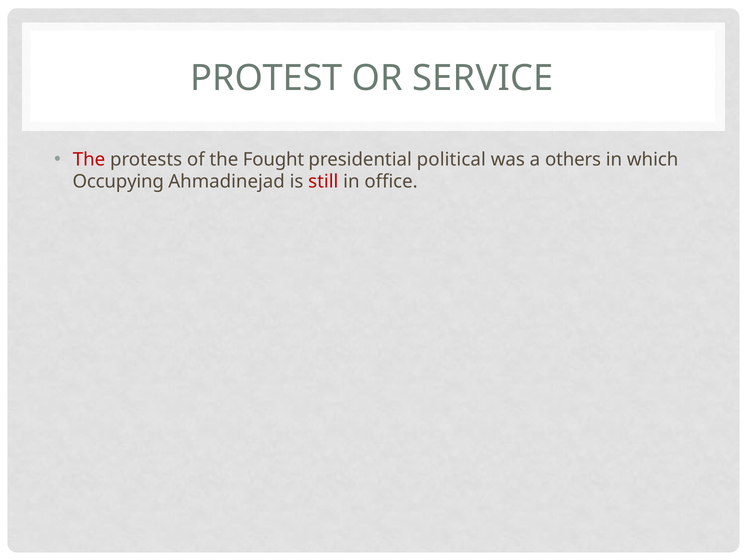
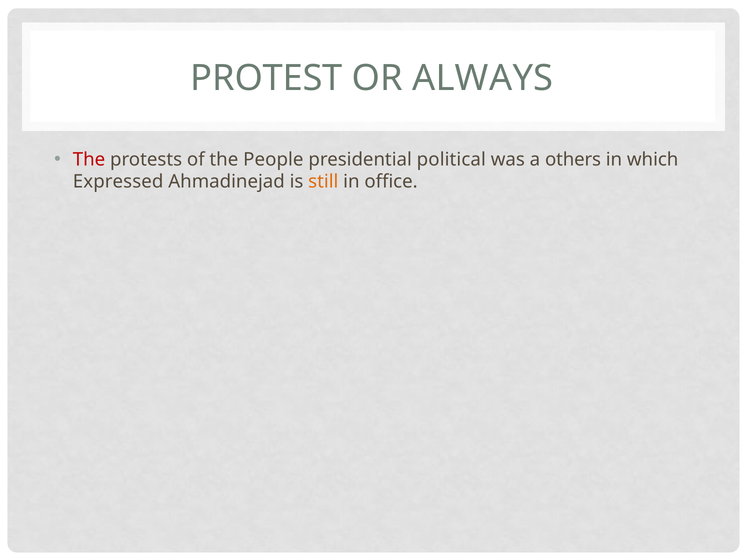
SERVICE: SERVICE -> ALWAYS
Fought: Fought -> People
Occupying: Occupying -> Expressed
still colour: red -> orange
